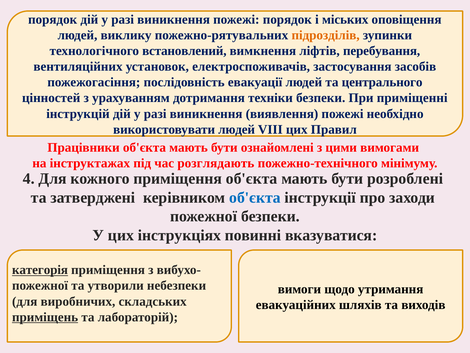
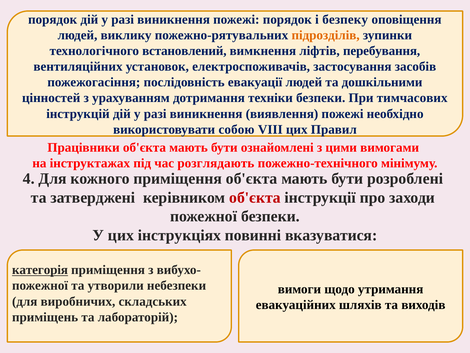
міських: міських -> безпеку
центрального: центрального -> дошкільними
приміщенні: приміщенні -> тимчасових
використовувати людей: людей -> собою
об'єкта at (255, 197) colour: blue -> red
приміщень underline: present -> none
